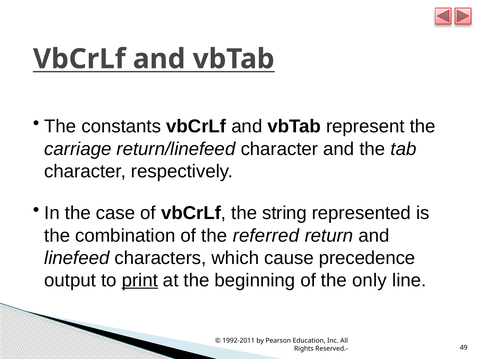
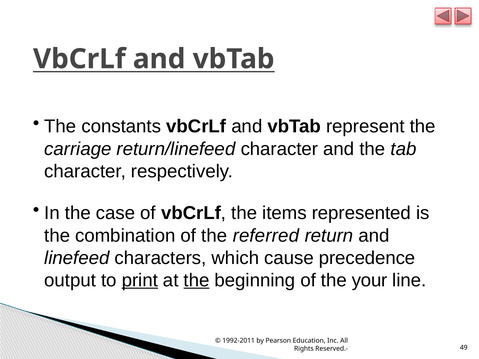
string: string -> items
the at (197, 280) underline: none -> present
only: only -> your
